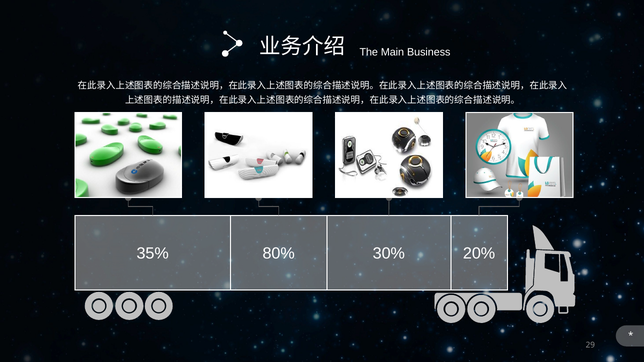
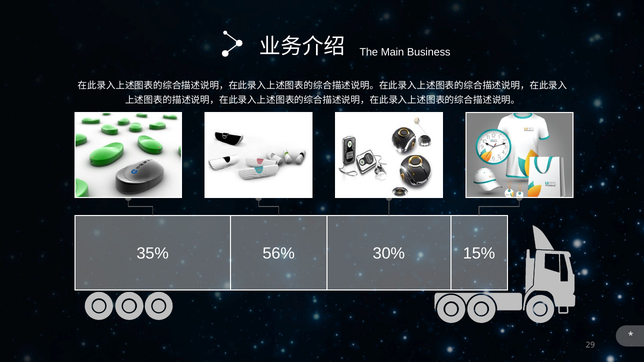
80%: 80% -> 56%
20%: 20% -> 15%
